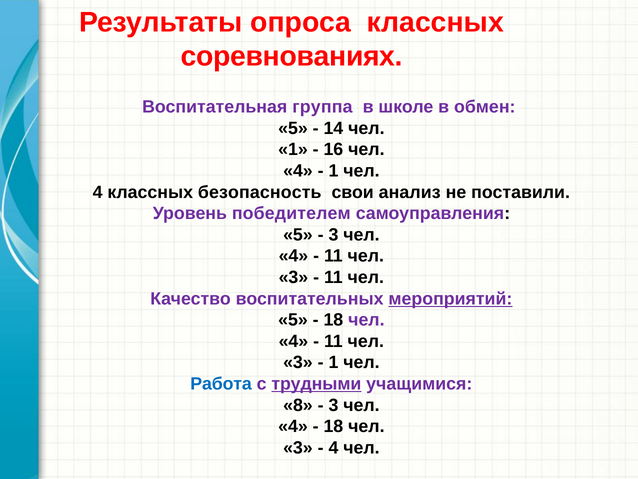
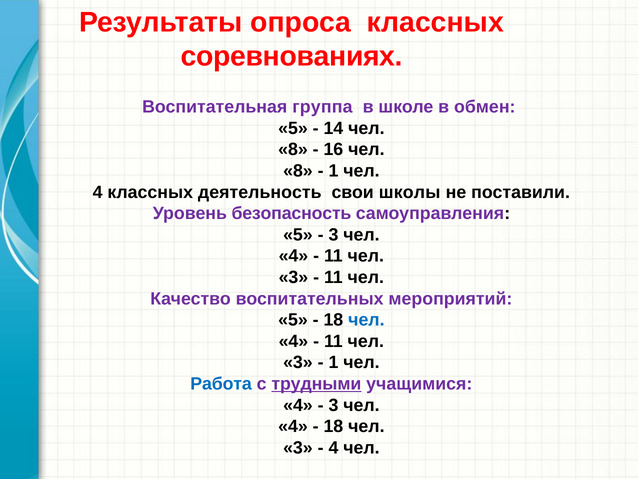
1 at (293, 149): 1 -> 8
4 at (298, 171): 4 -> 8
безопасность: безопасность -> деятельность
анализ: анализ -> школы
победителем: победителем -> безопасность
мероприятий underline: present -> none
чел at (366, 320) colour: purple -> blue
8 at (298, 405): 8 -> 4
